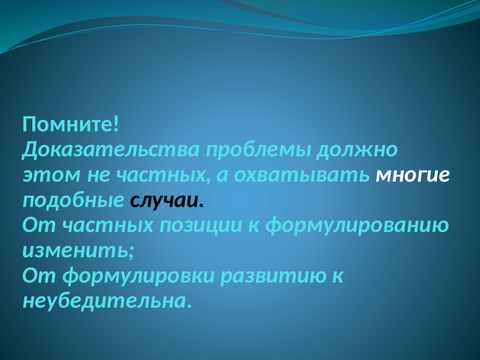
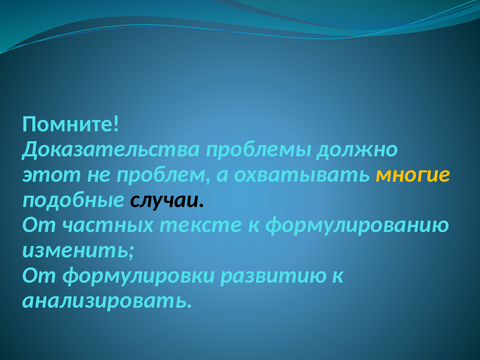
этом: этом -> этот
не частных: частных -> проблем
многие colour: white -> yellow
позиции: позиции -> тексте
неубедительна: неубедительна -> анализировать
